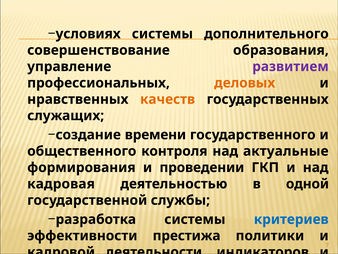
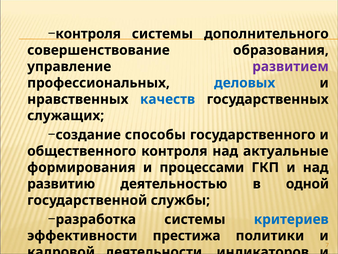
условиях at (88, 34): условиях -> контроля
деловых colour: orange -> blue
качеств colour: orange -> blue
времени: времени -> способы
проведении: проведении -> процессами
кадровая: кадровая -> развитию
